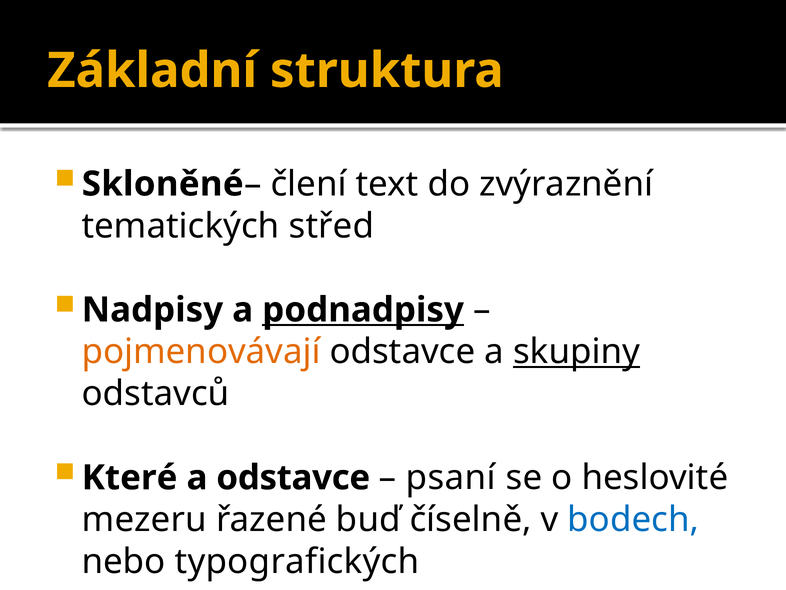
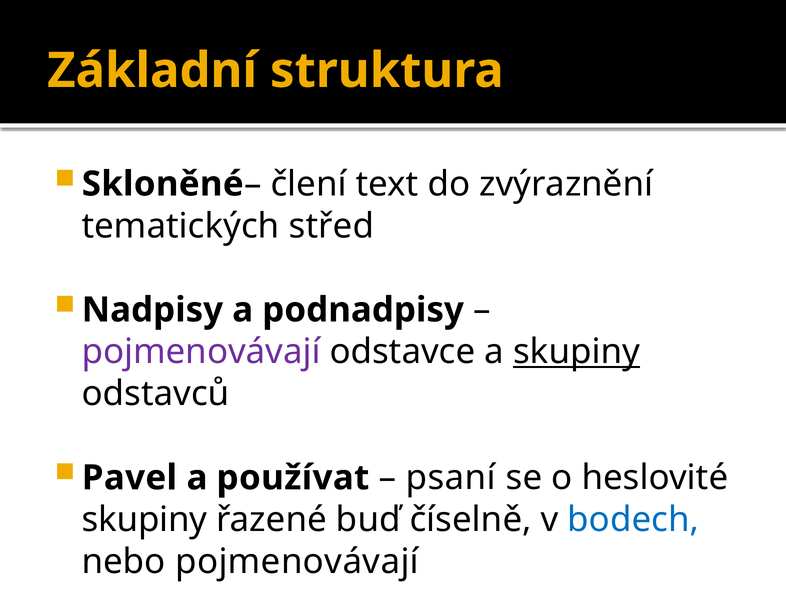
podnadpisy underline: present -> none
pojmenovávají at (201, 352) colour: orange -> purple
Které: Které -> Pavel
a odstavce: odstavce -> používat
mezeru at (144, 519): mezeru -> skupiny
nebo typografických: typografických -> pojmenovávají
